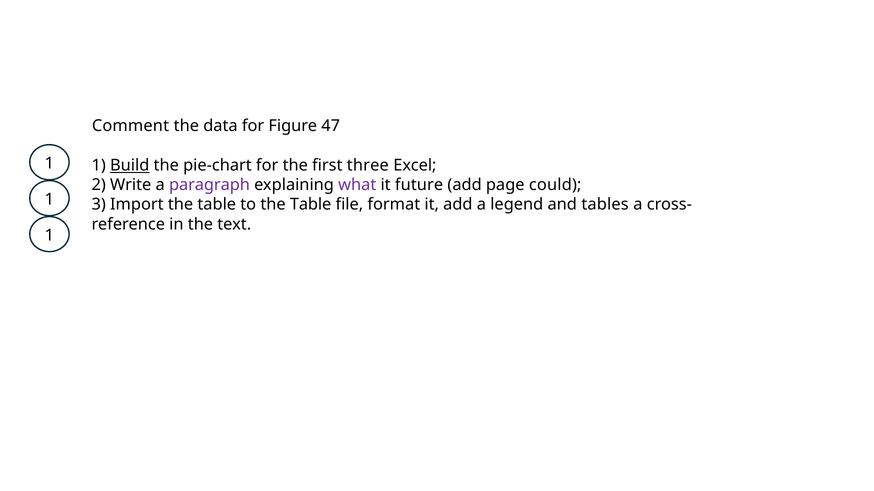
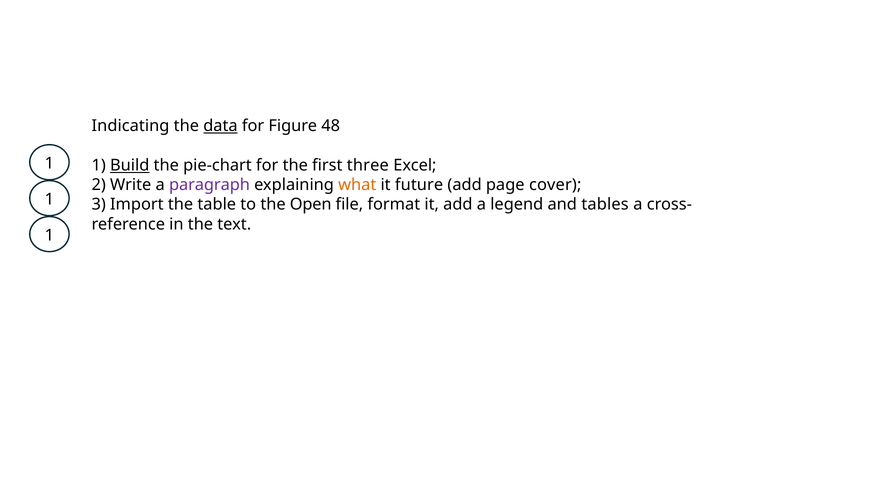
Comment: Comment -> Indicating
data underline: none -> present
47: 47 -> 48
what colour: purple -> orange
could: could -> cover
to the Table: Table -> Open
